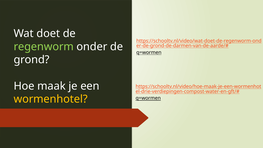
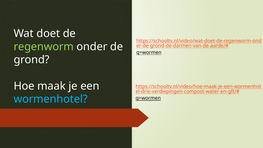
wormenhotel colour: yellow -> light blue
